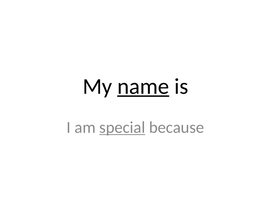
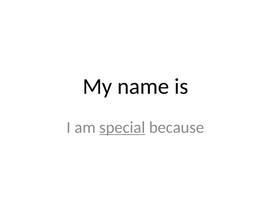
name underline: present -> none
